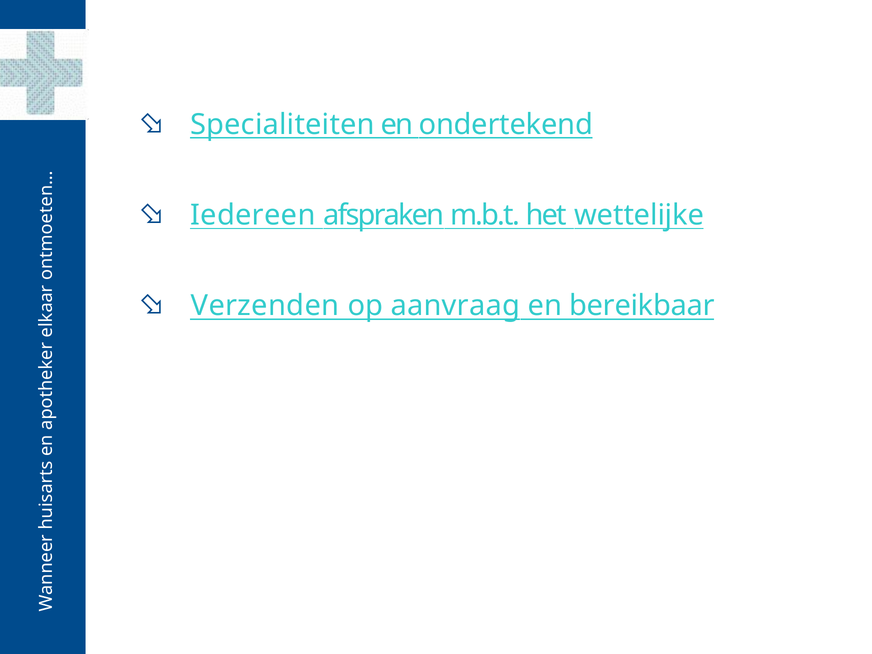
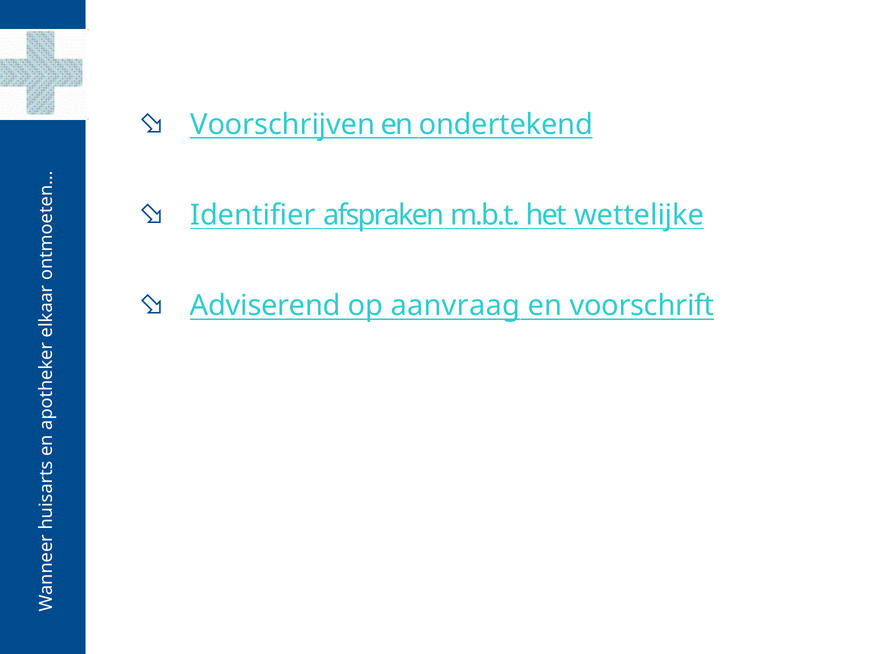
Specialiteiten: Specialiteiten -> Voorschrijven
Iedereen: Iedereen -> Identifier
Verzenden: Verzenden -> Adviserend
bereikbaar: bereikbaar -> voorschrift
